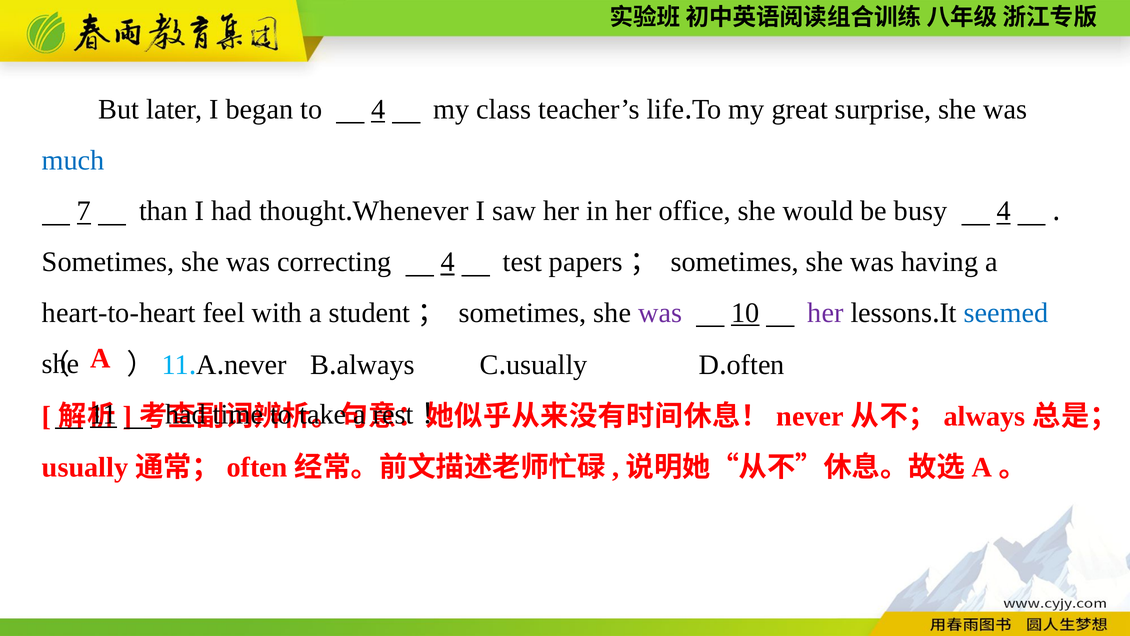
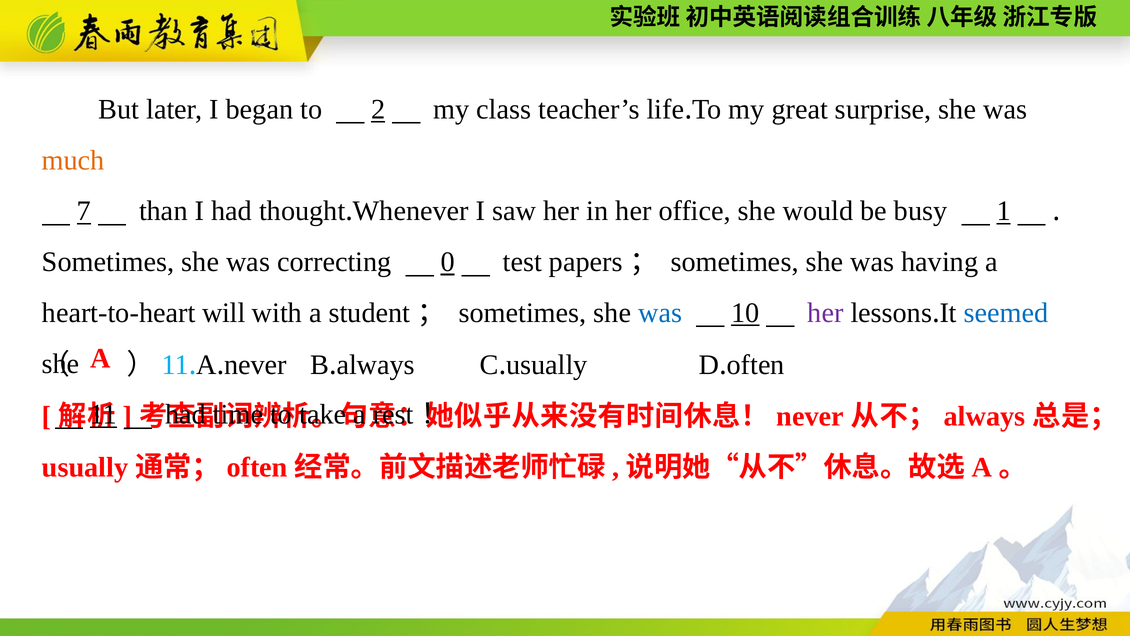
to 4: 4 -> 2
much colour: blue -> orange
busy 4: 4 -> 1
correcting 4: 4 -> 0
feel: feel -> will
was at (660, 313) colour: purple -> blue
